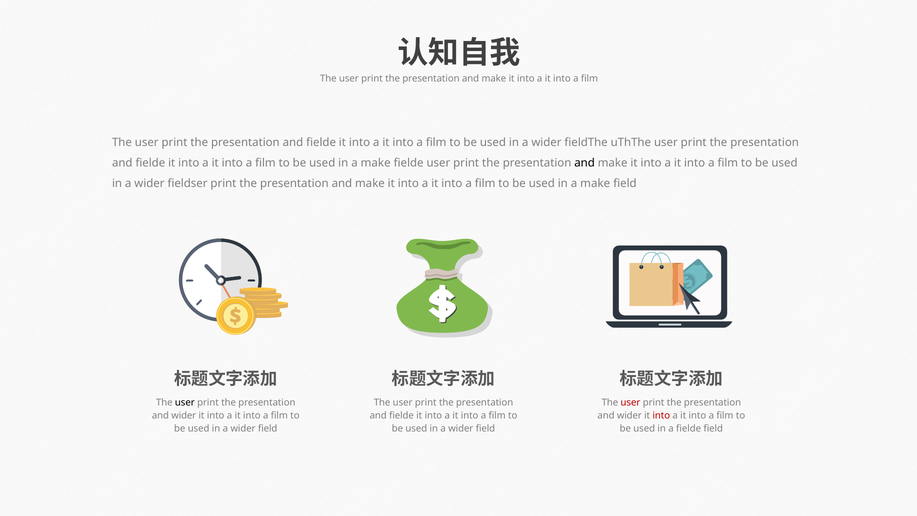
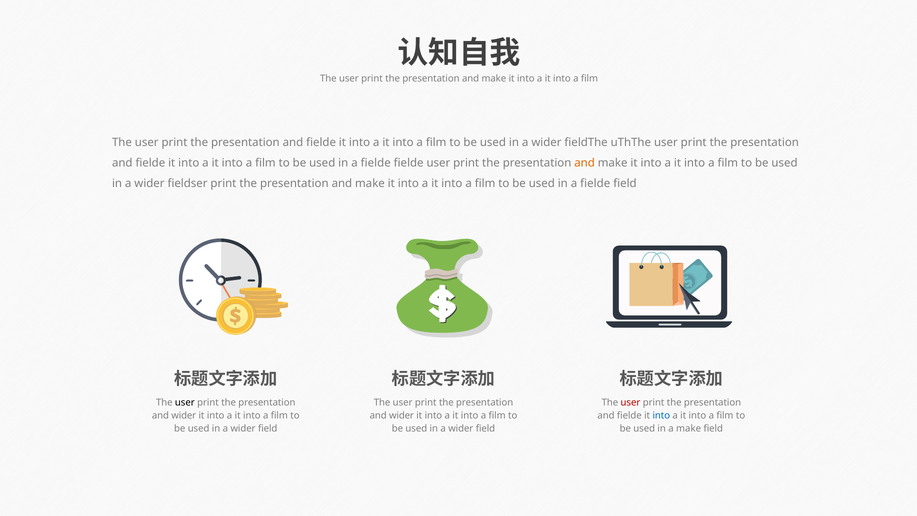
make at (376, 163): make -> fielde
and at (585, 163) colour: black -> orange
make at (595, 184): make -> fielde
fielde at (401, 415): fielde -> wider
wider at (629, 415): wider -> fielde
into at (661, 415) colour: red -> blue
a fielde: fielde -> make
